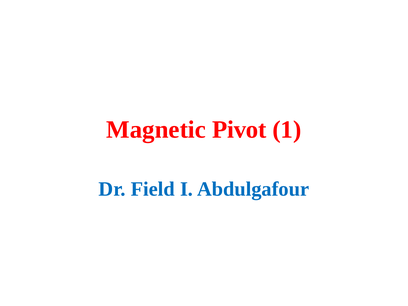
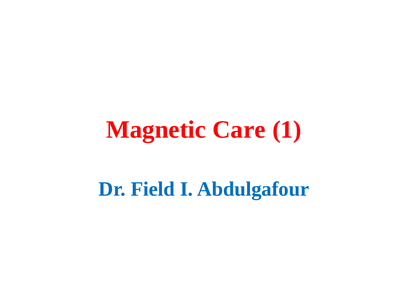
Pivot: Pivot -> Care
